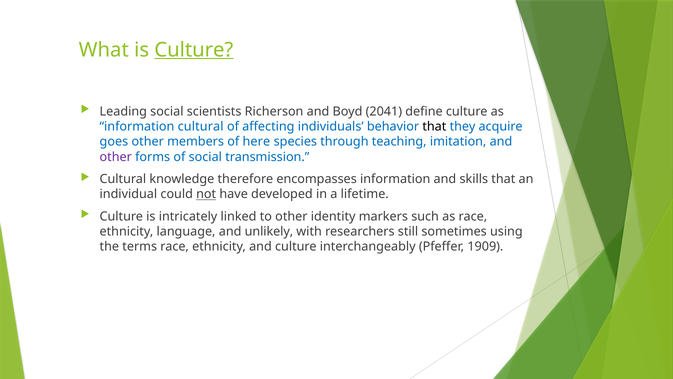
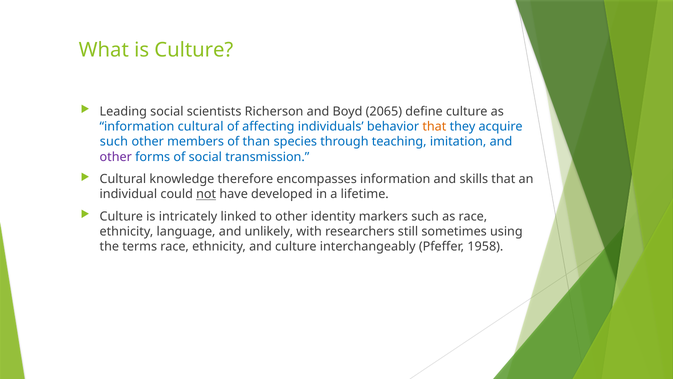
Culture at (194, 50) underline: present -> none
2041: 2041 -> 2065
that at (434, 126) colour: black -> orange
goes at (114, 142): goes -> such
here: here -> than
1909: 1909 -> 1958
